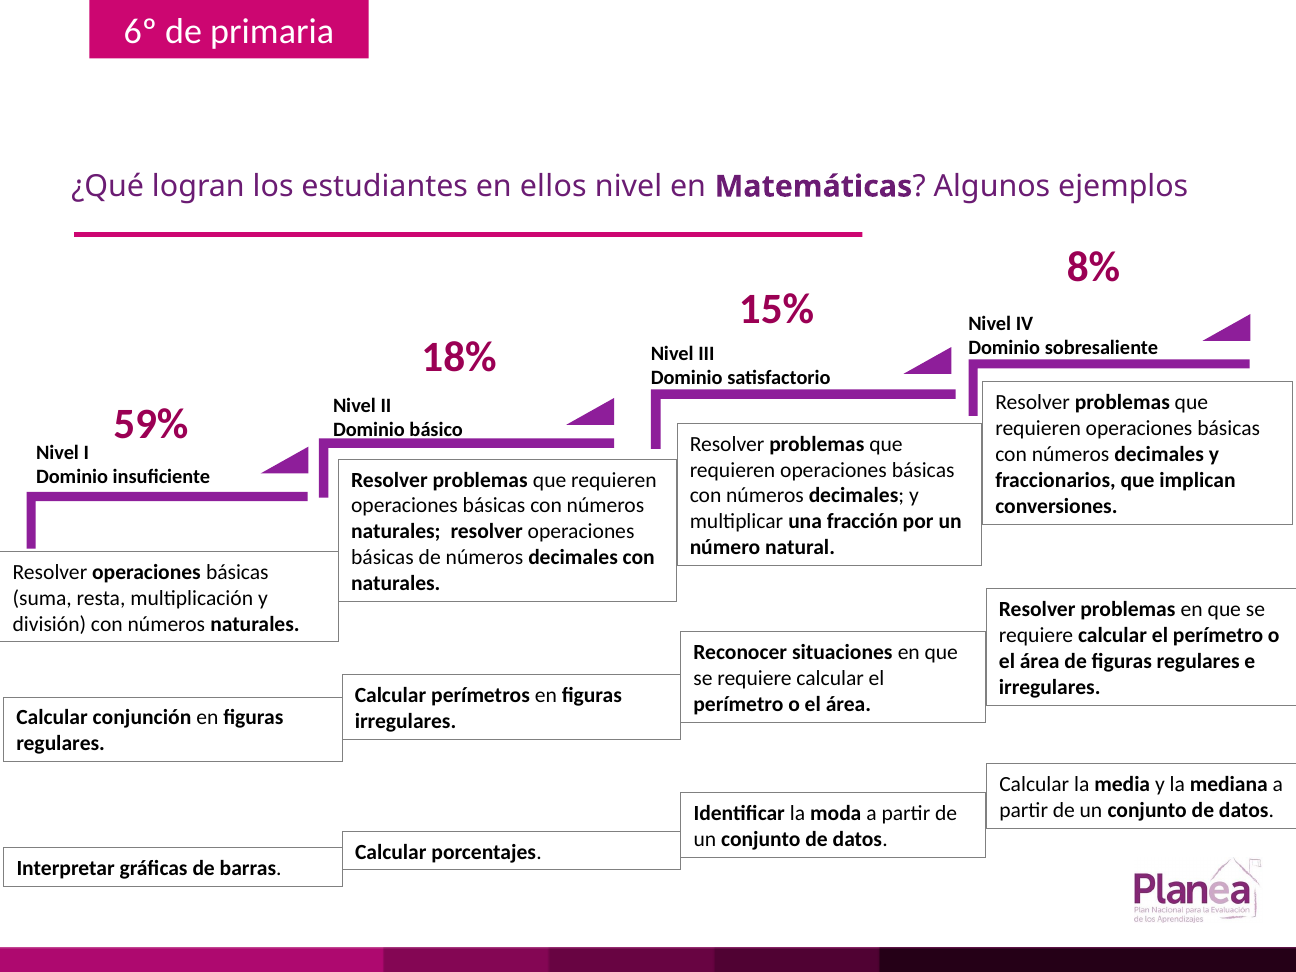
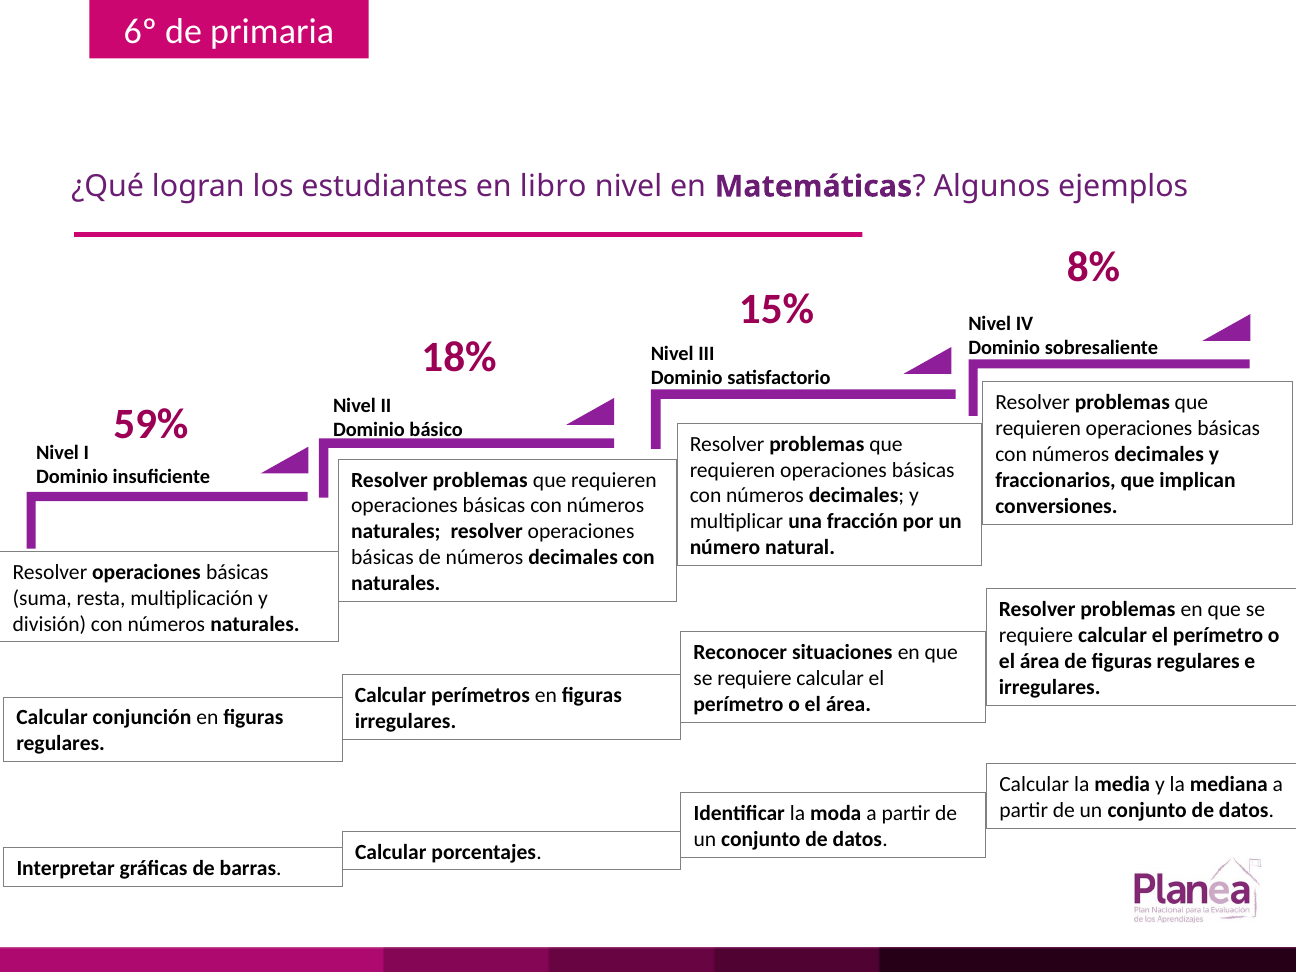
ellos: ellos -> libro
